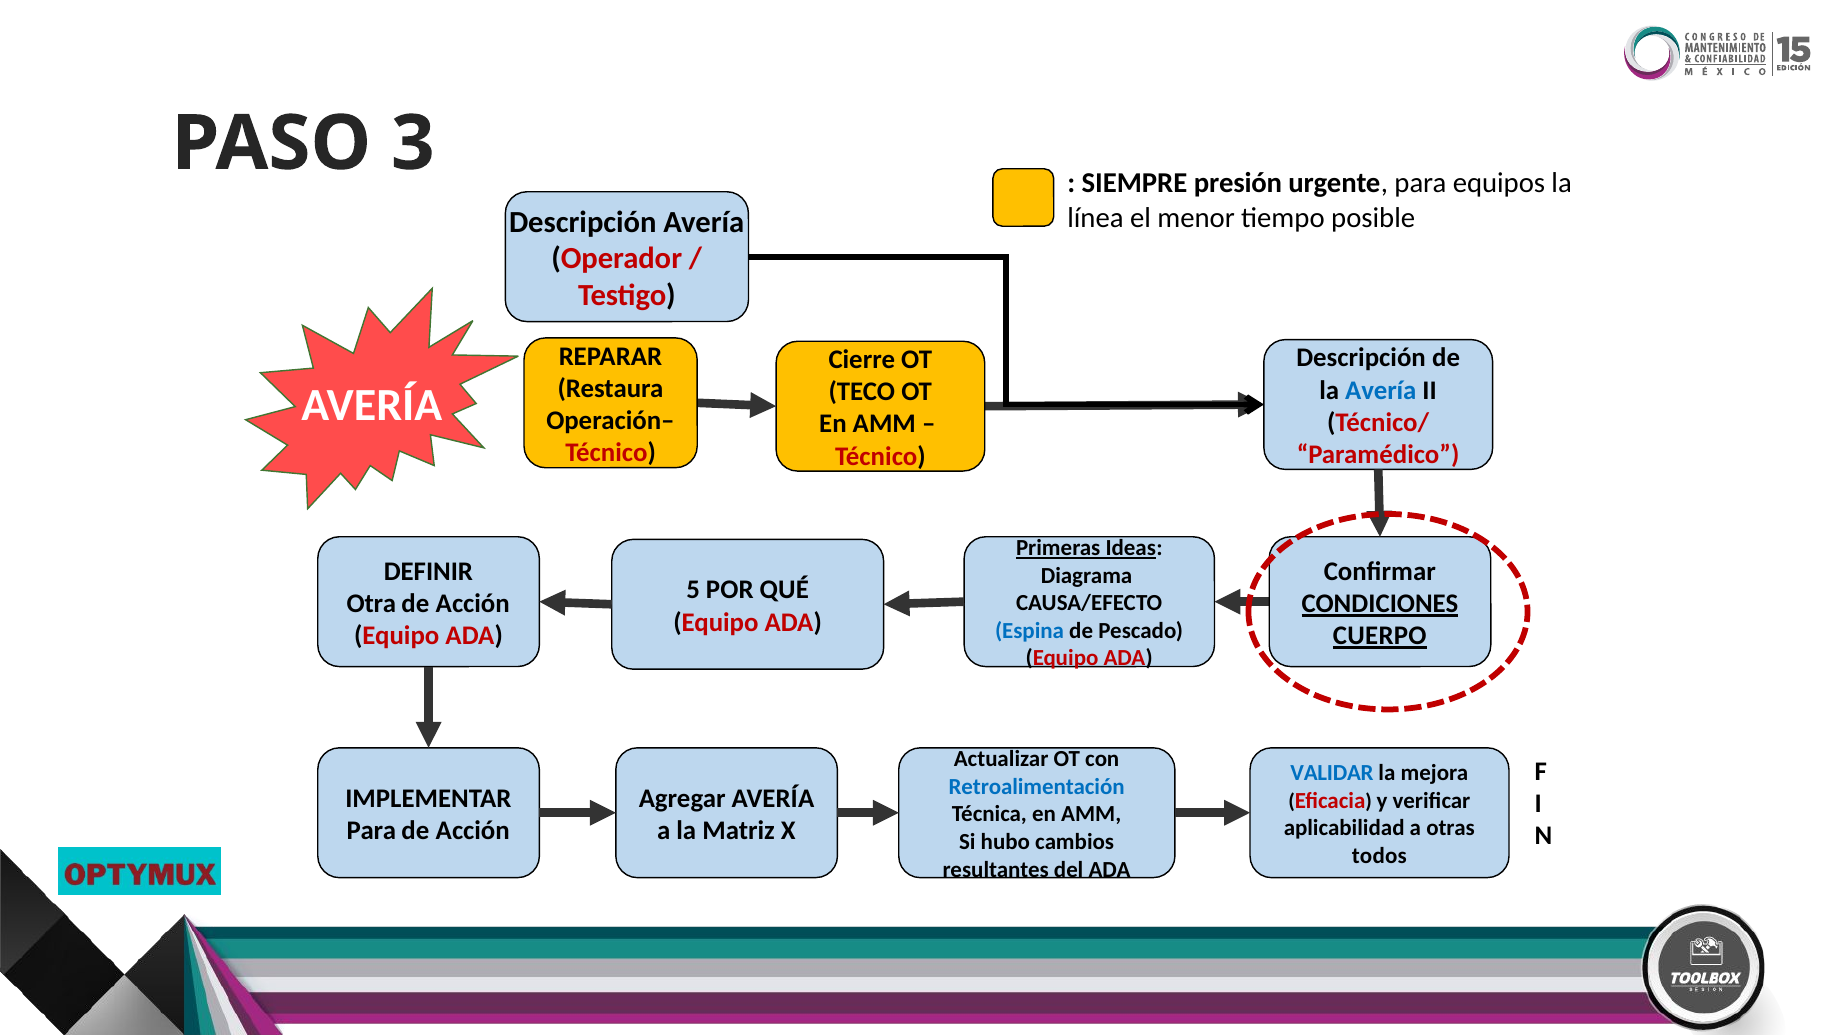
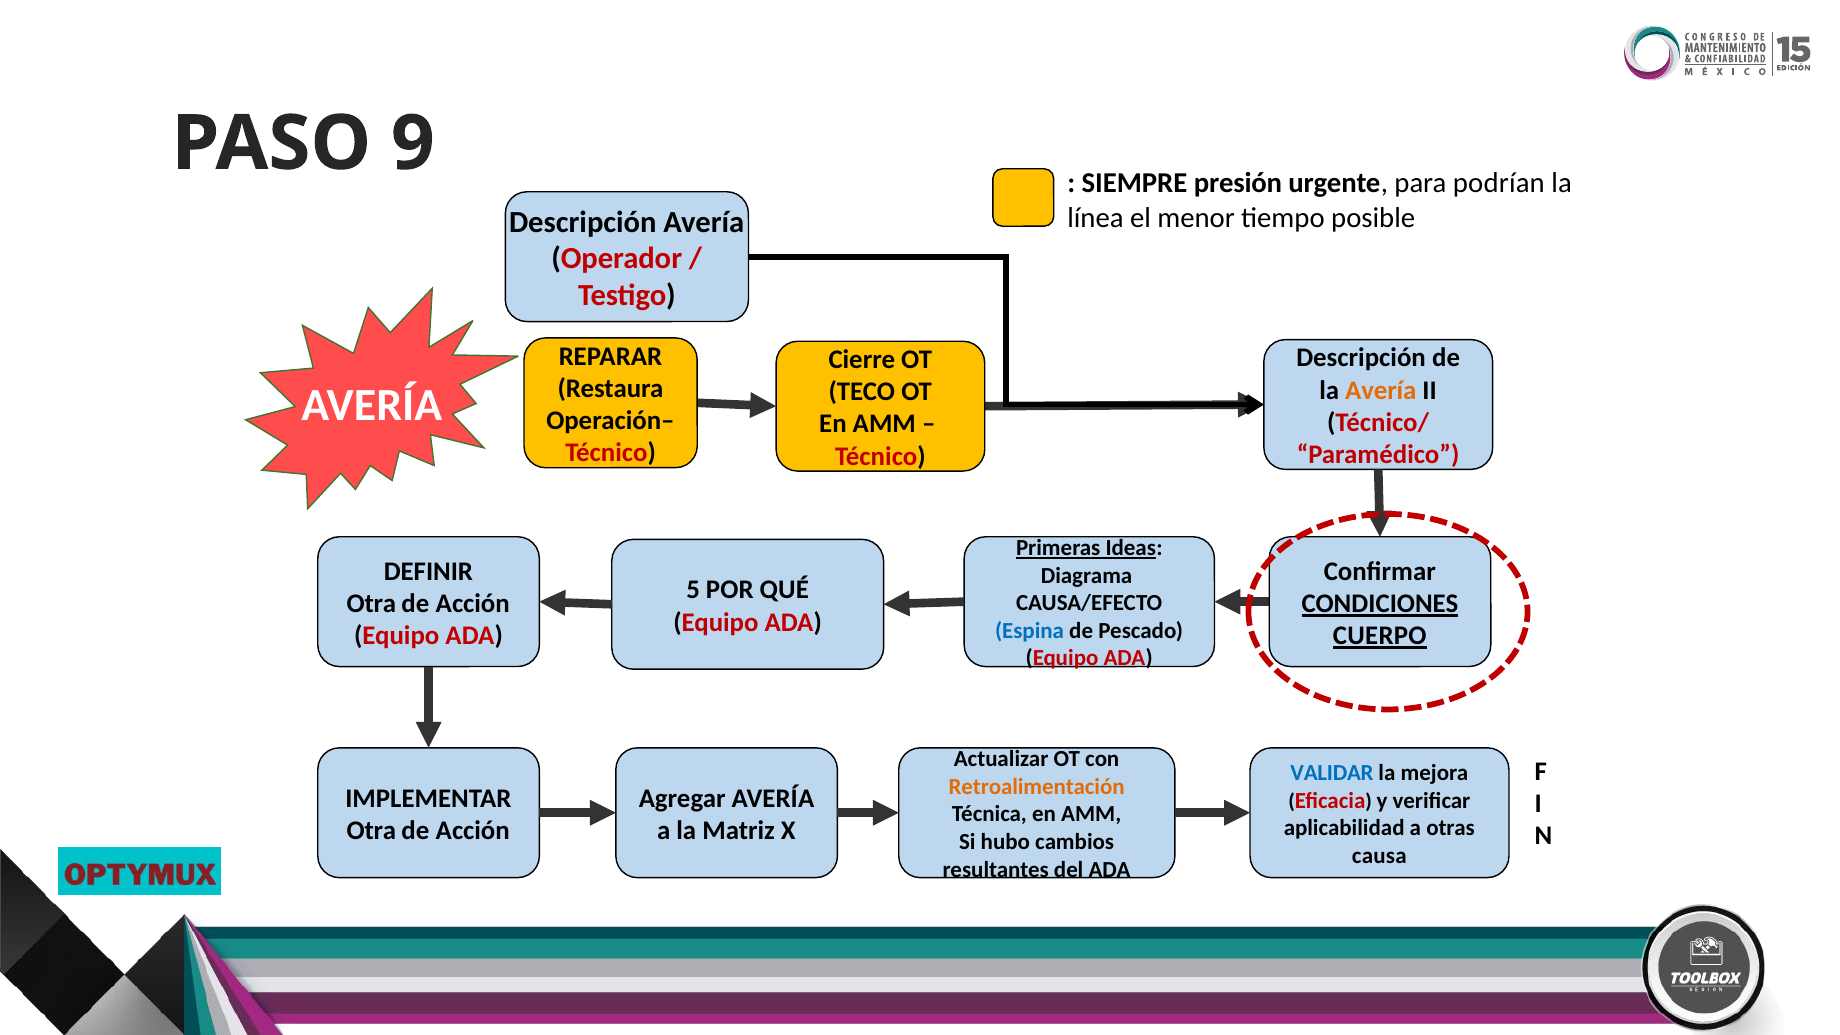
3: 3 -> 9
equipos: equipos -> podrían
Avería at (1381, 390) colour: blue -> orange
Retroalimentación colour: blue -> orange
Para at (371, 831): Para -> Otra
todos: todos -> causa
